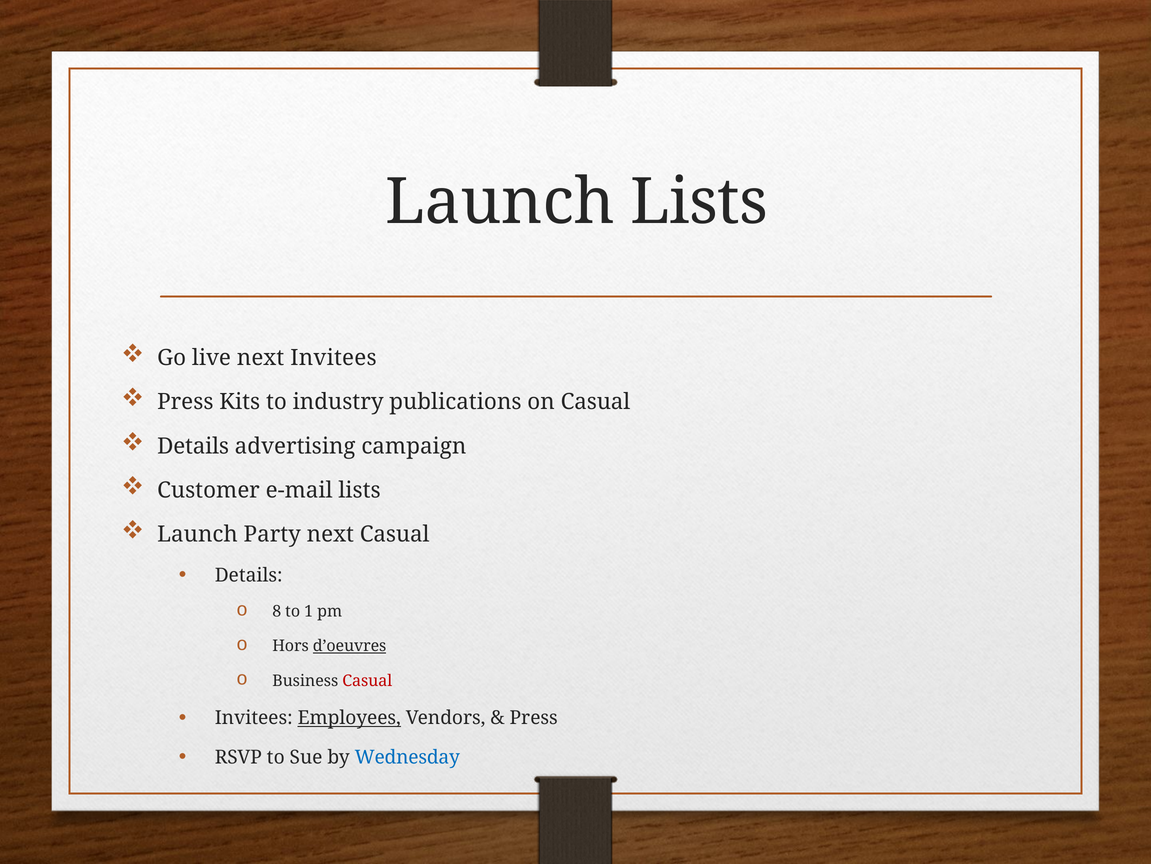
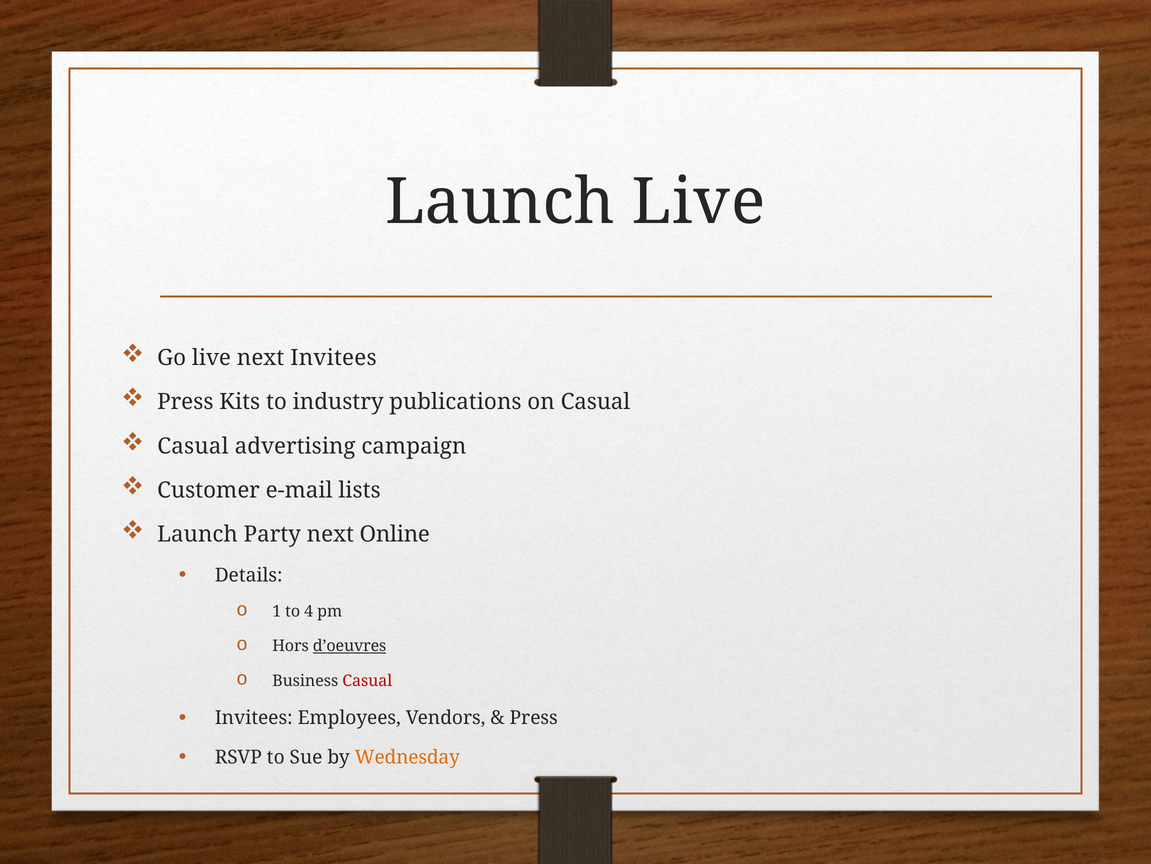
Launch Lists: Lists -> Live
Details at (193, 446): Details -> Casual
next Casual: Casual -> Online
8: 8 -> 1
1: 1 -> 4
Employees underline: present -> none
Wednesday colour: blue -> orange
